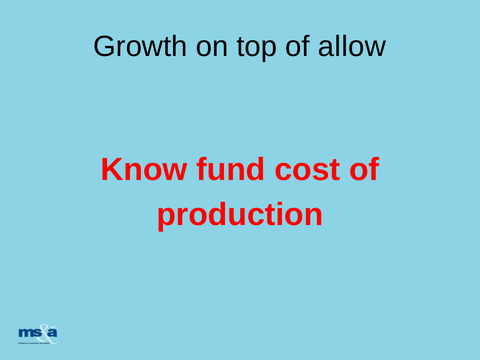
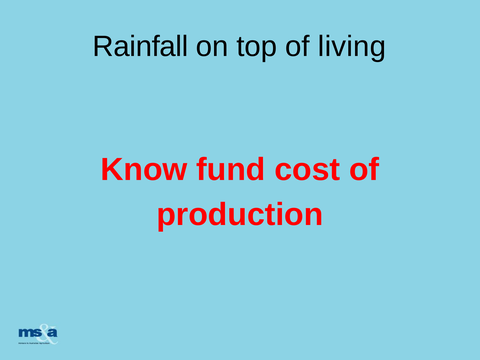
Growth: Growth -> Rainfall
allow: allow -> living
